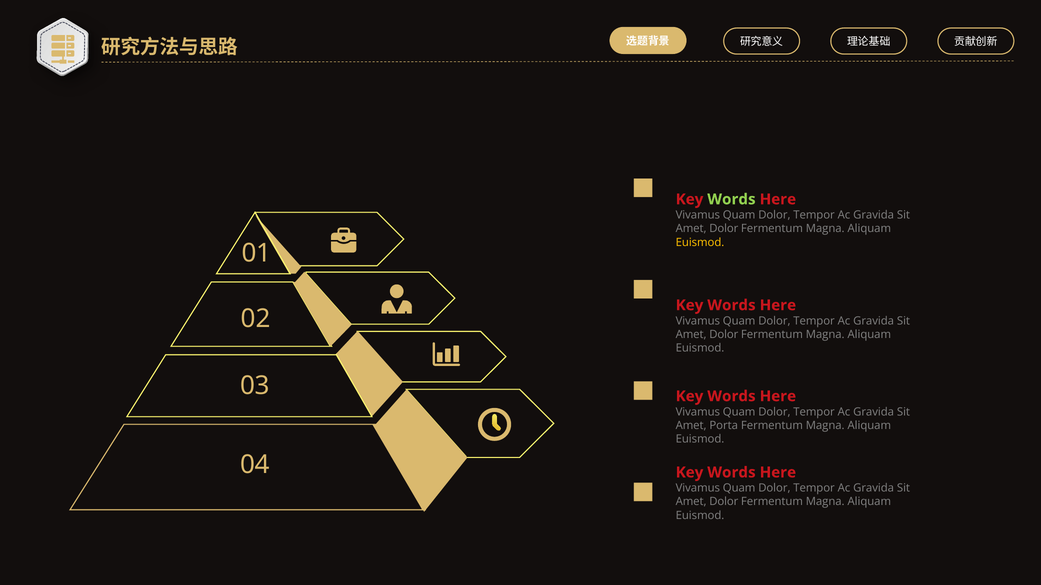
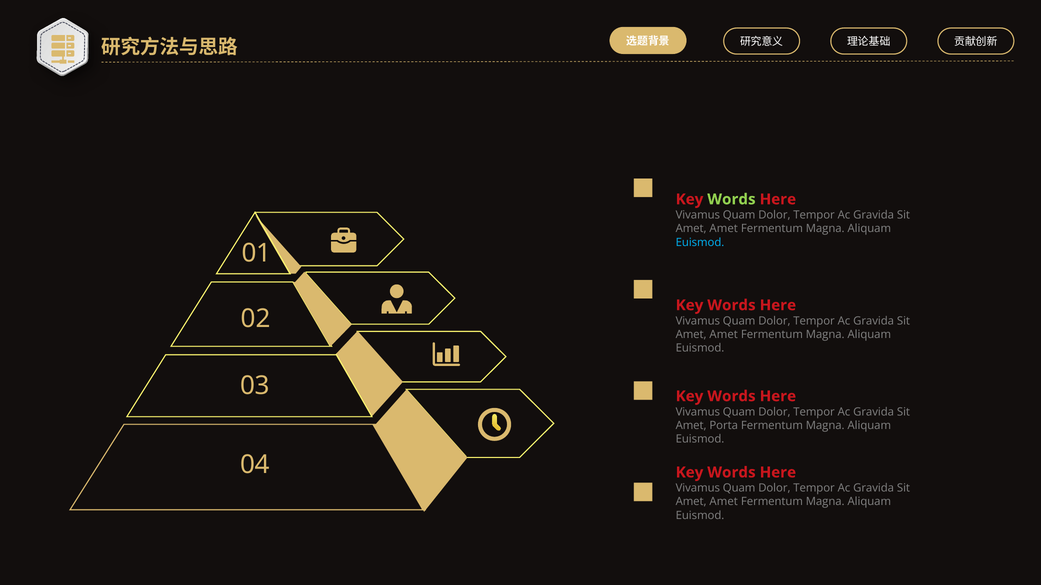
Dolor at (724, 229): Dolor -> Amet
Euismod at (700, 242) colour: yellow -> light blue
Dolor at (724, 335): Dolor -> Amet
Dolor at (724, 502): Dolor -> Amet
